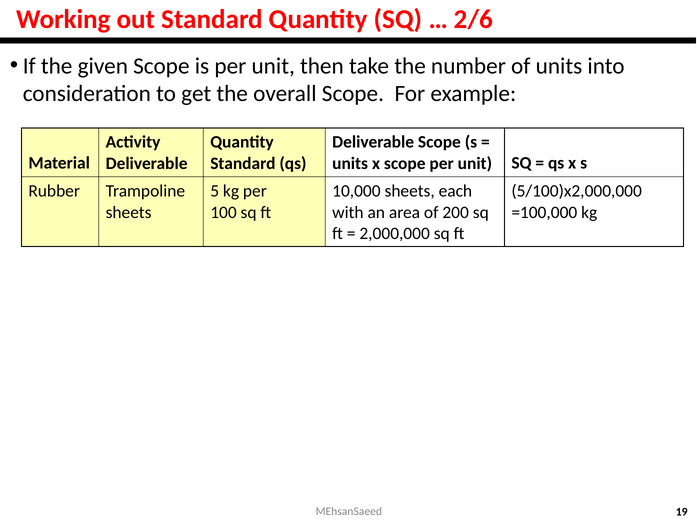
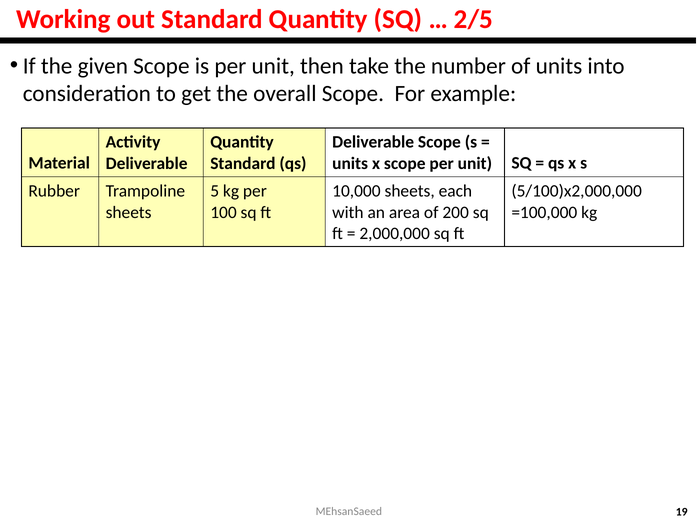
2/6: 2/6 -> 2/5
